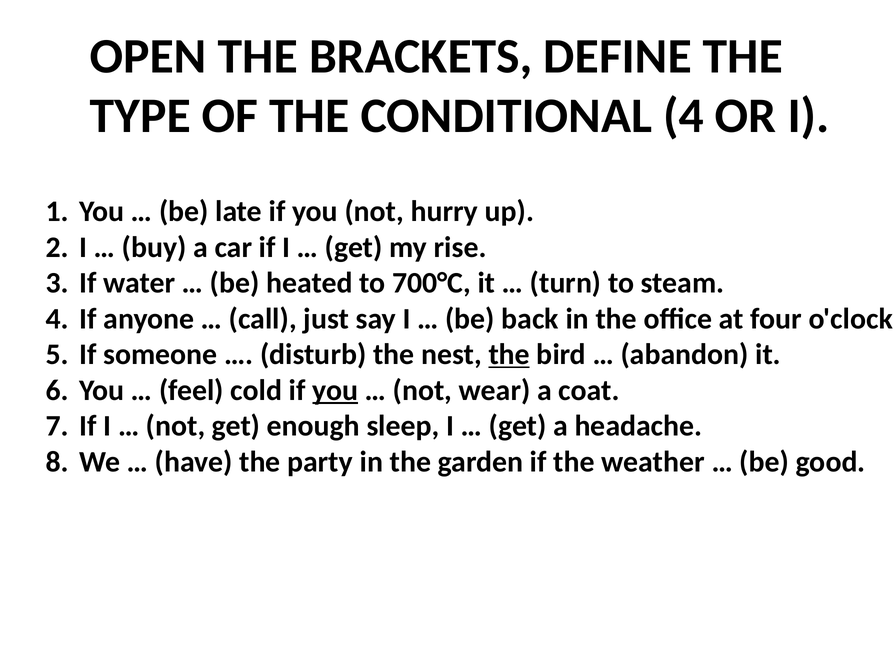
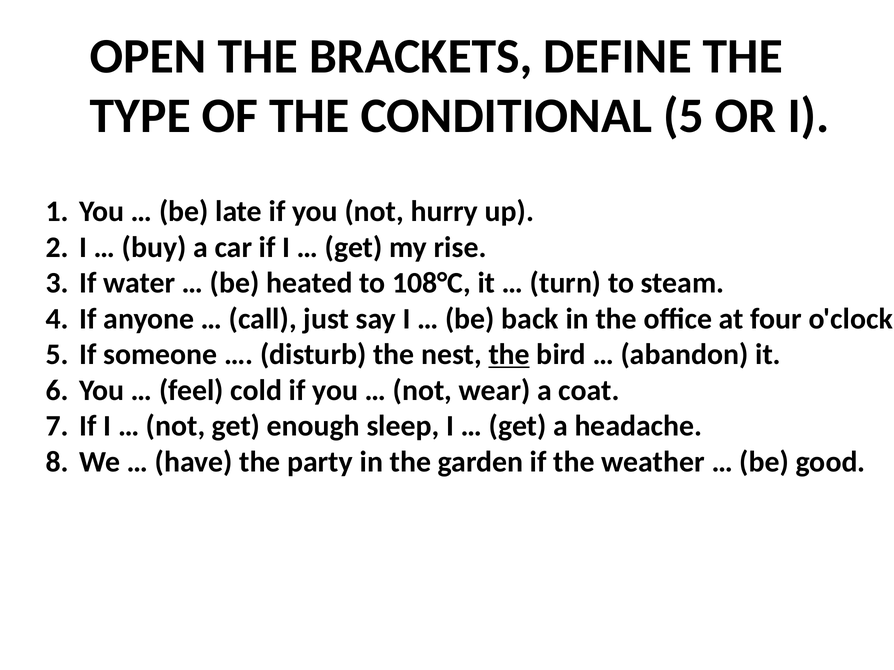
CONDITIONAL 4: 4 -> 5
700°C: 700°C -> 108°C
you at (335, 391) underline: present -> none
